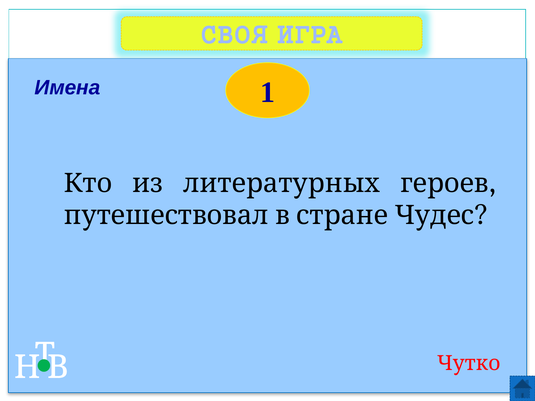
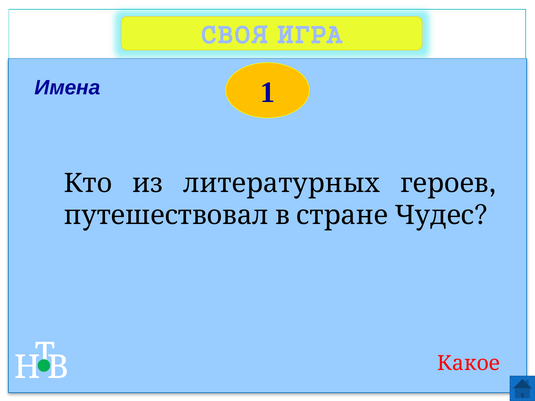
Чутко: Чутко -> Какое
